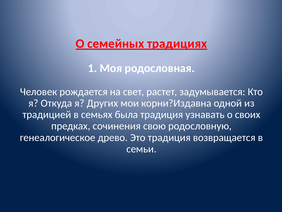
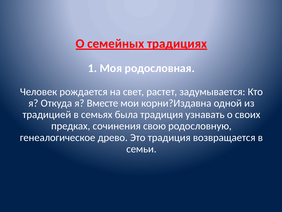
Других: Других -> Вместе
